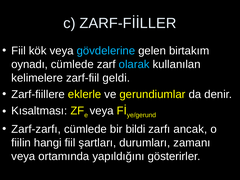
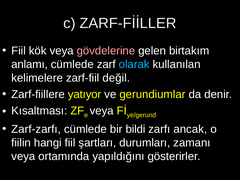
gövdelerine colour: light blue -> pink
oynadı: oynadı -> anlamı
geldi: geldi -> değil
eklerle: eklerle -> yatıyor
